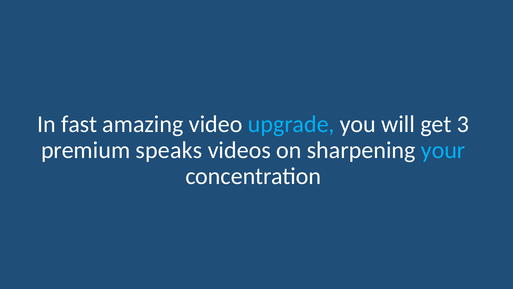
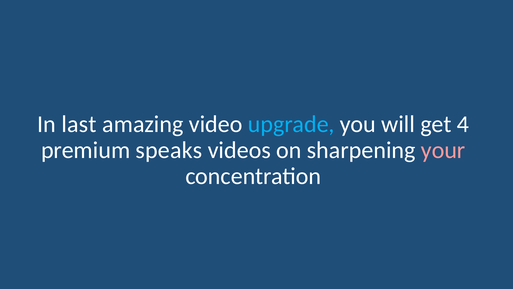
fast: fast -> last
3: 3 -> 4
your colour: light blue -> pink
